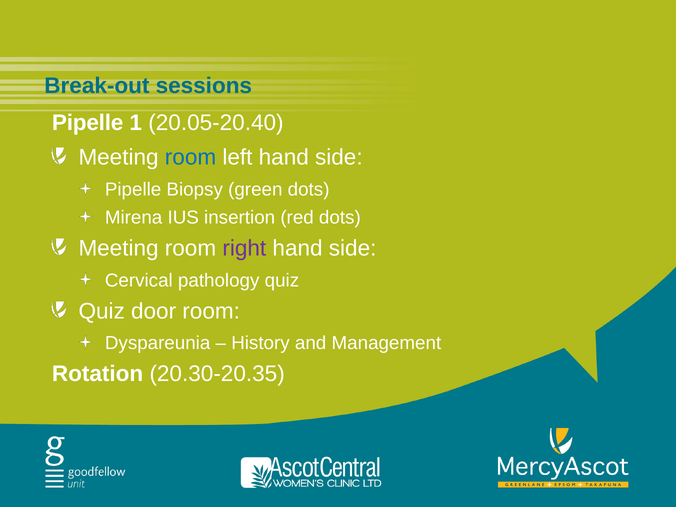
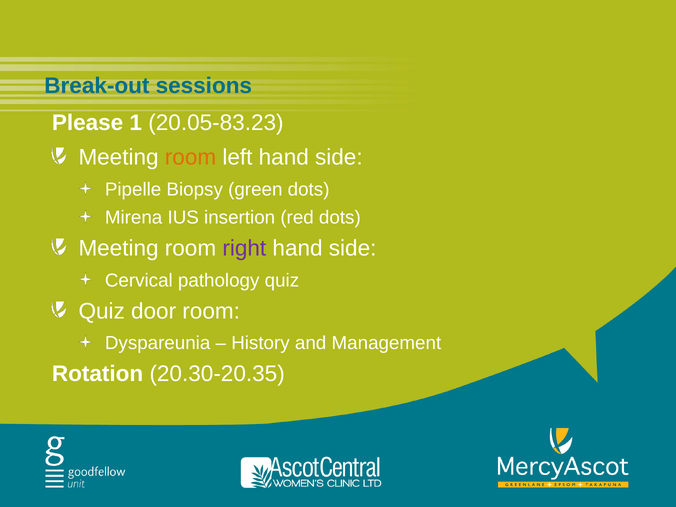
Pipelle at (88, 123): Pipelle -> Please
20.05-20.40: 20.05-20.40 -> 20.05-83.23
room at (191, 157) colour: blue -> orange
